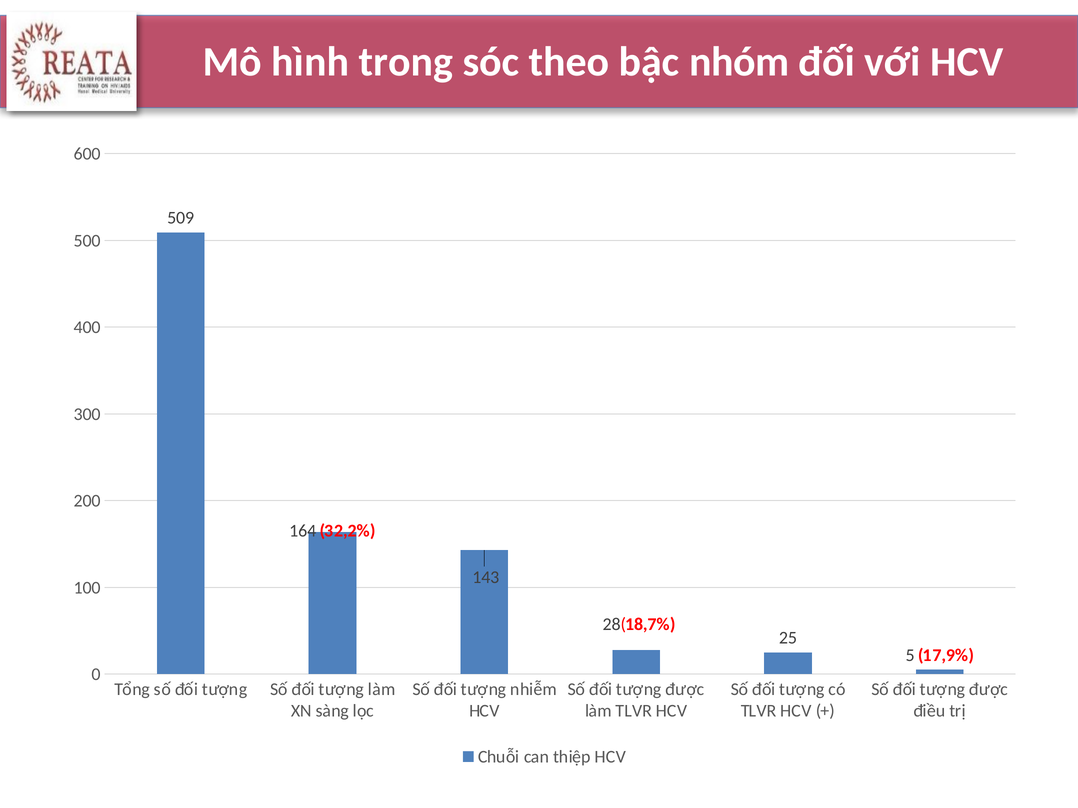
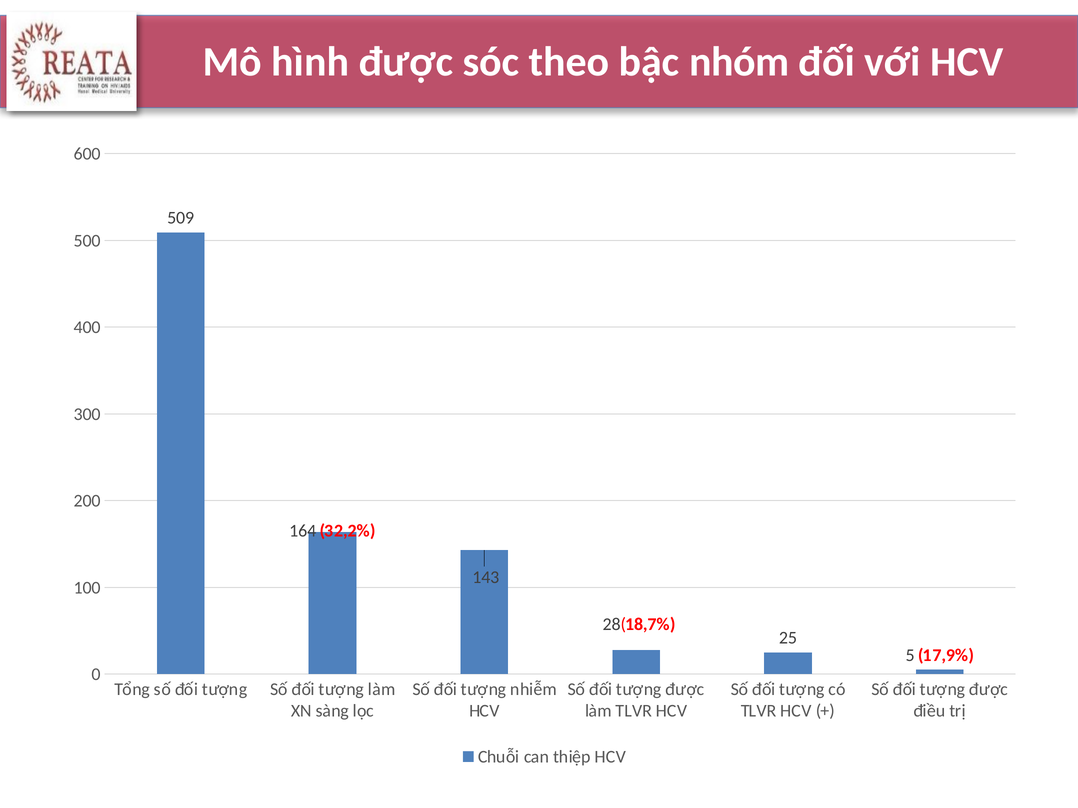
hình trong: trong -> được
